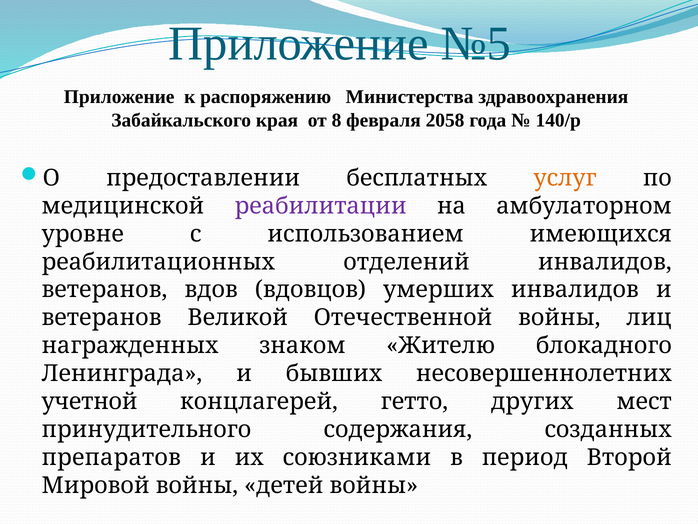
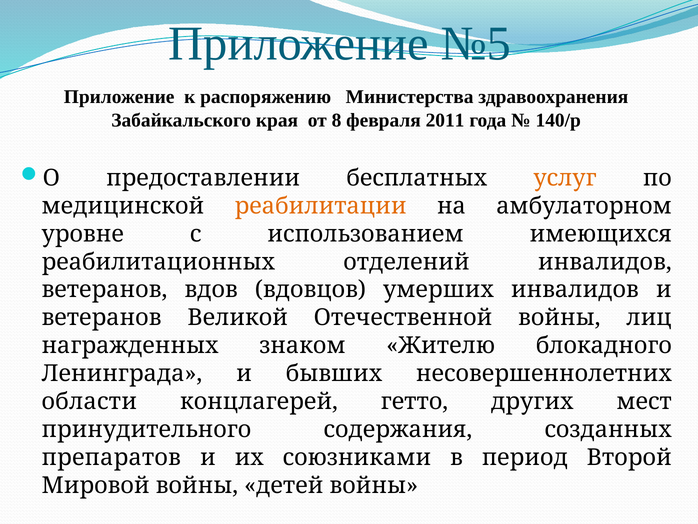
2058: 2058 -> 2011
реабилитации colour: purple -> orange
учетной: учетной -> области
